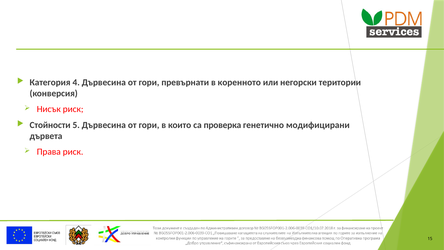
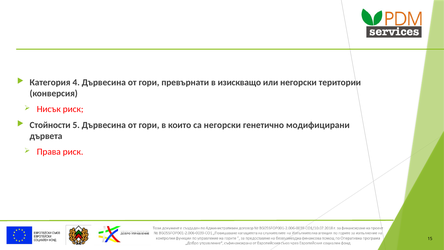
коренното: коренното -> изискващо
са проверка: проверка -> негорски
